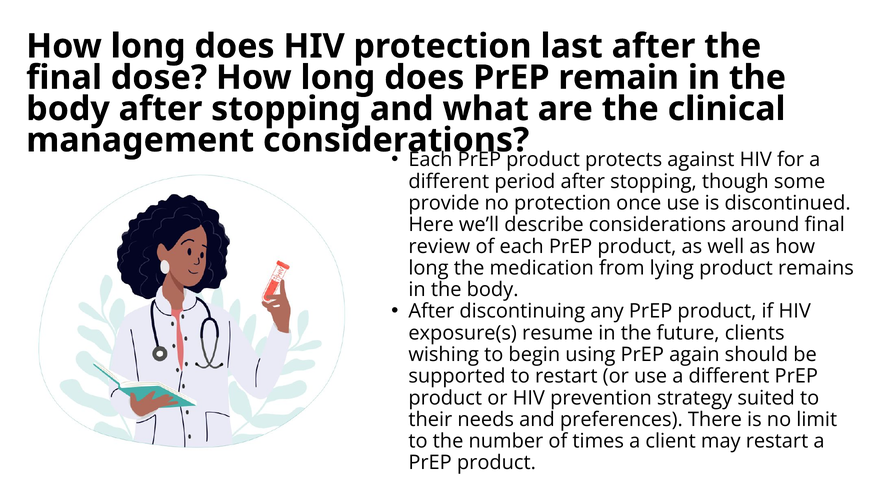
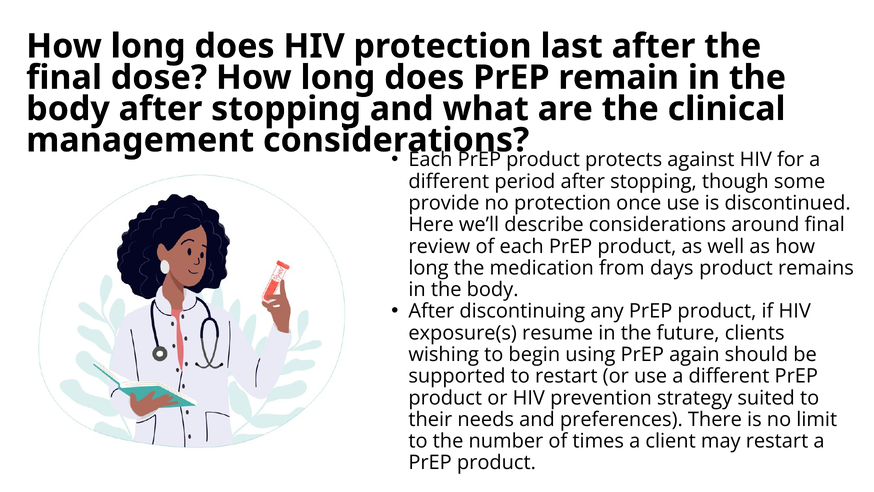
lying: lying -> days
